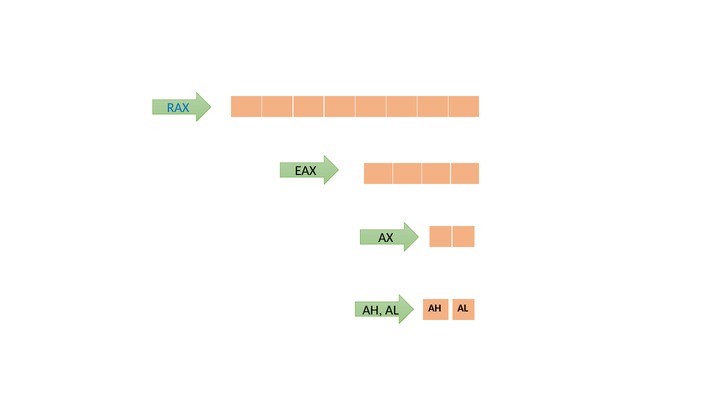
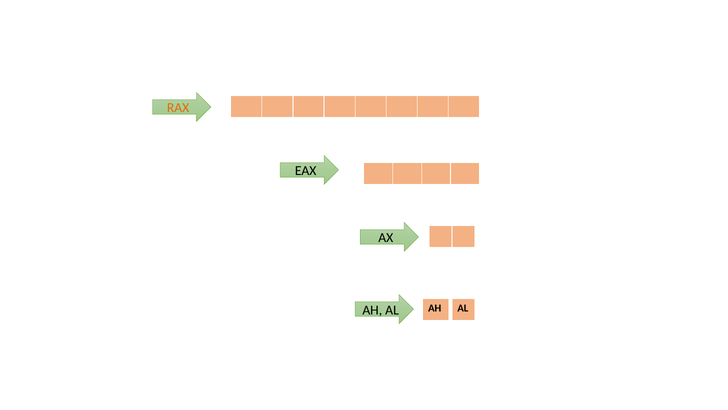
RAX colour: blue -> orange
